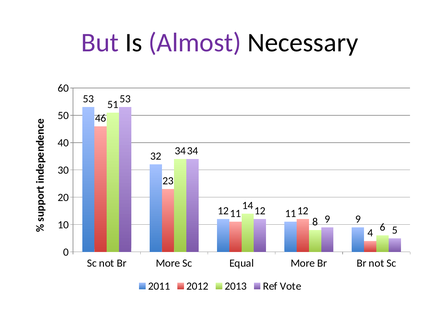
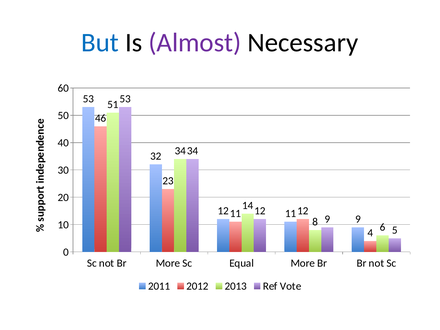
But colour: purple -> blue
